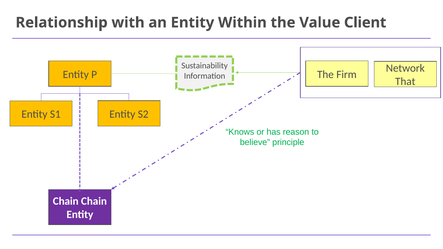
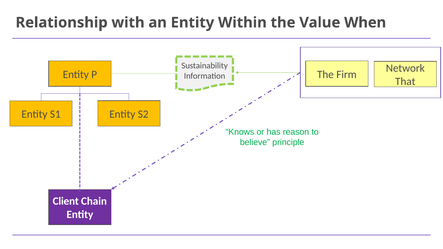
Client: Client -> When
Chain at (66, 201): Chain -> Client
